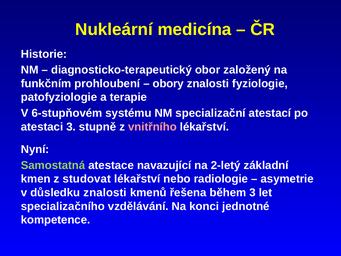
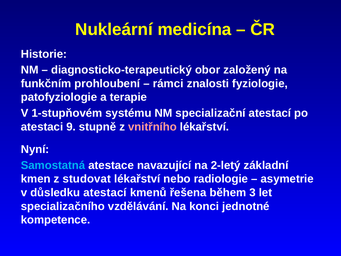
obory: obory -> rámci
6-stupňovém: 6-stupňovém -> 1-stupňovém
atestaci 3: 3 -> 9
Samostatná colour: light green -> light blue
důsledku znalosti: znalosti -> atestací
